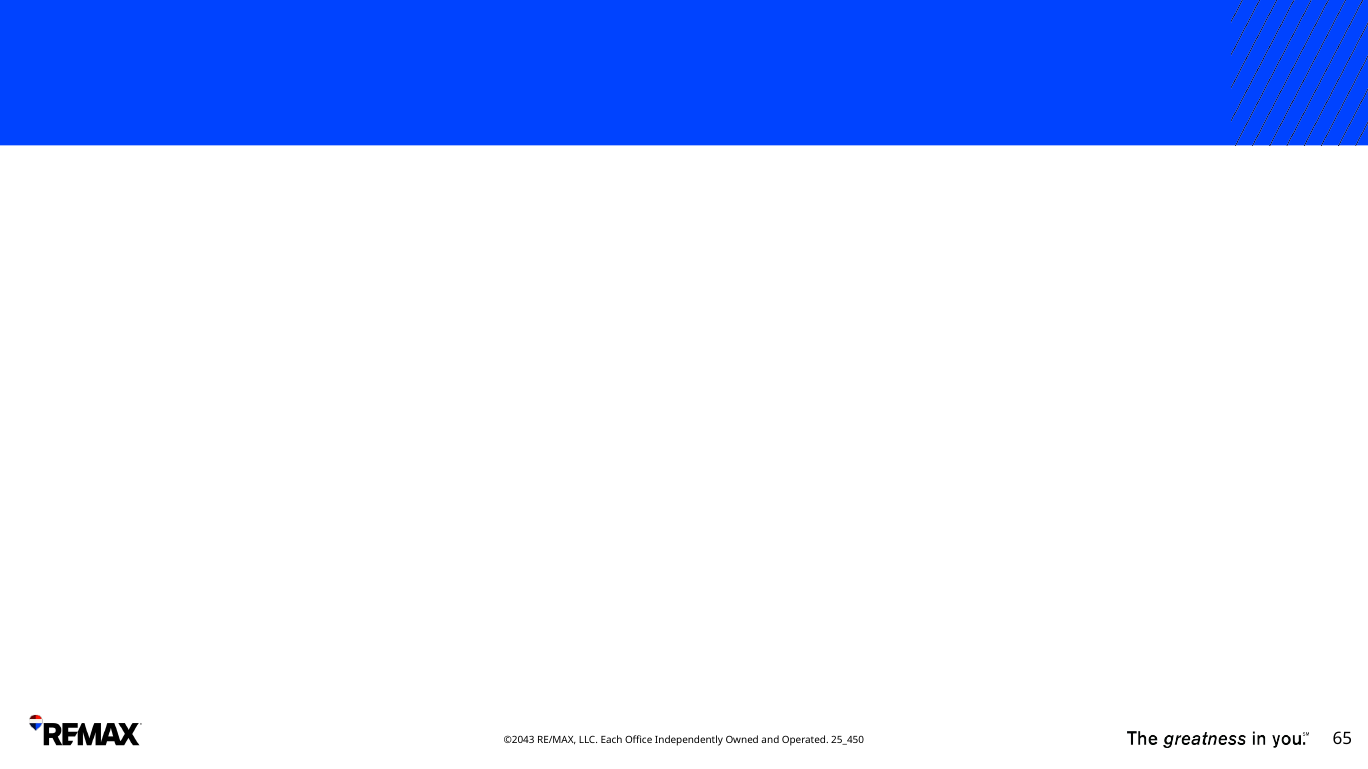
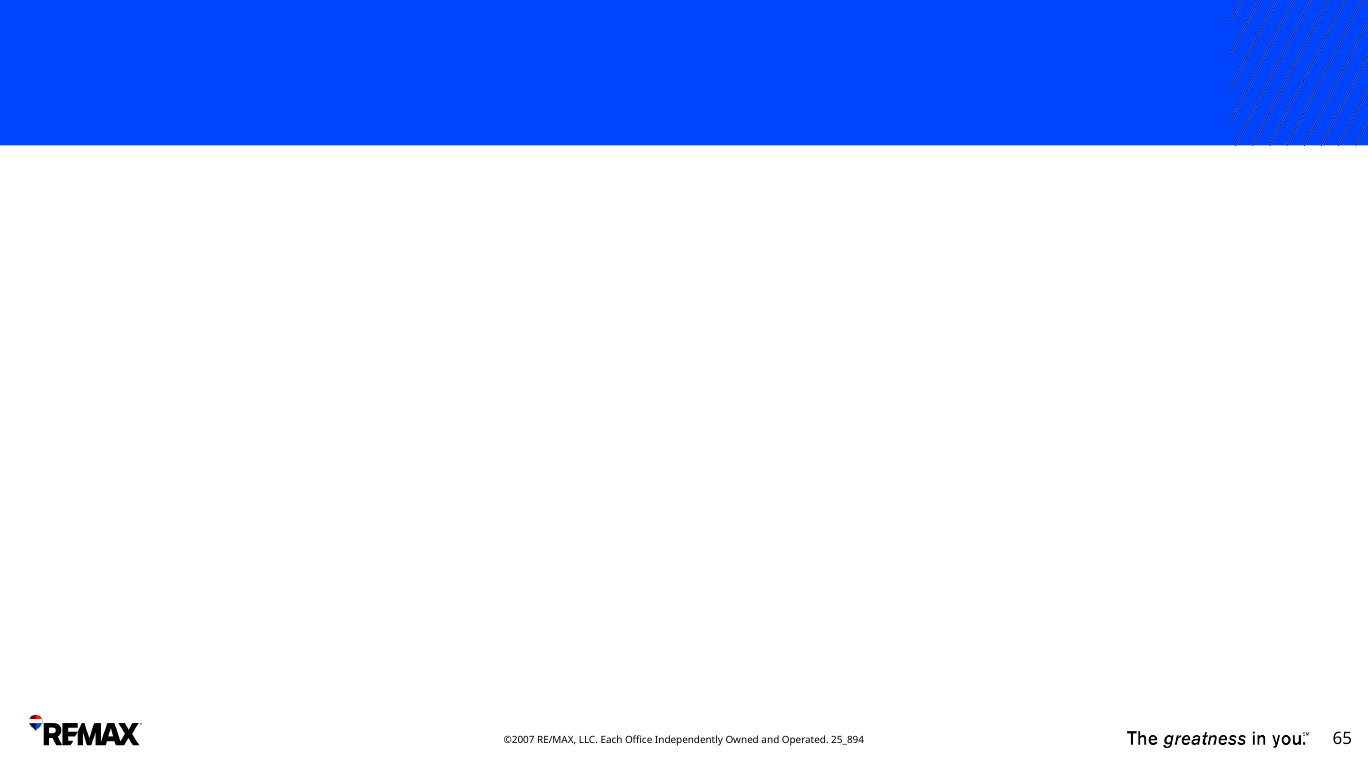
©2043: ©2043 -> ©2007
25_450: 25_450 -> 25_894
